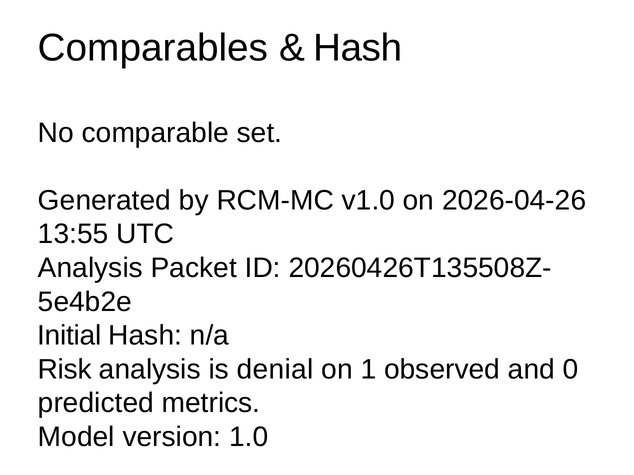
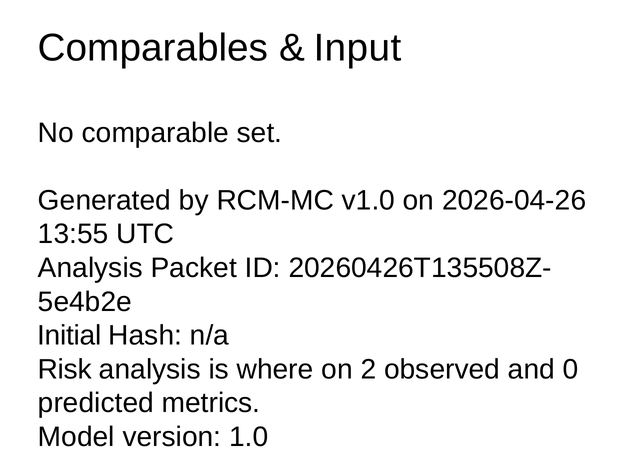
Hash at (358, 48): Hash -> Input
denial: denial -> where
1: 1 -> 2
